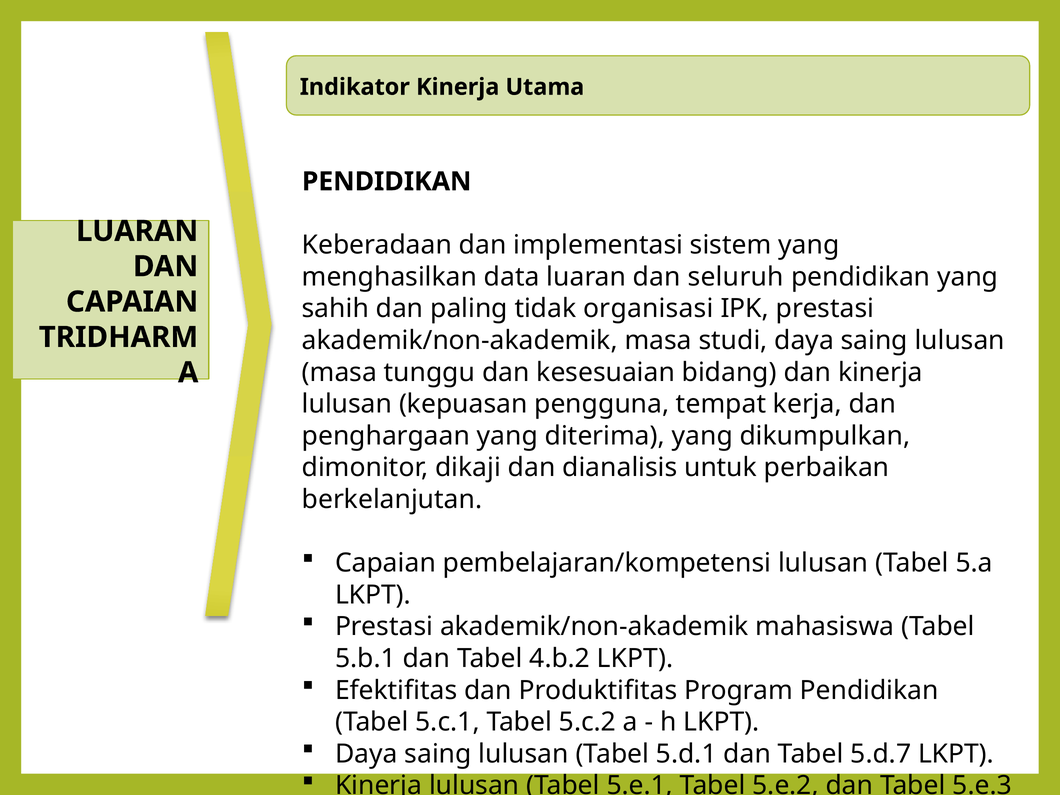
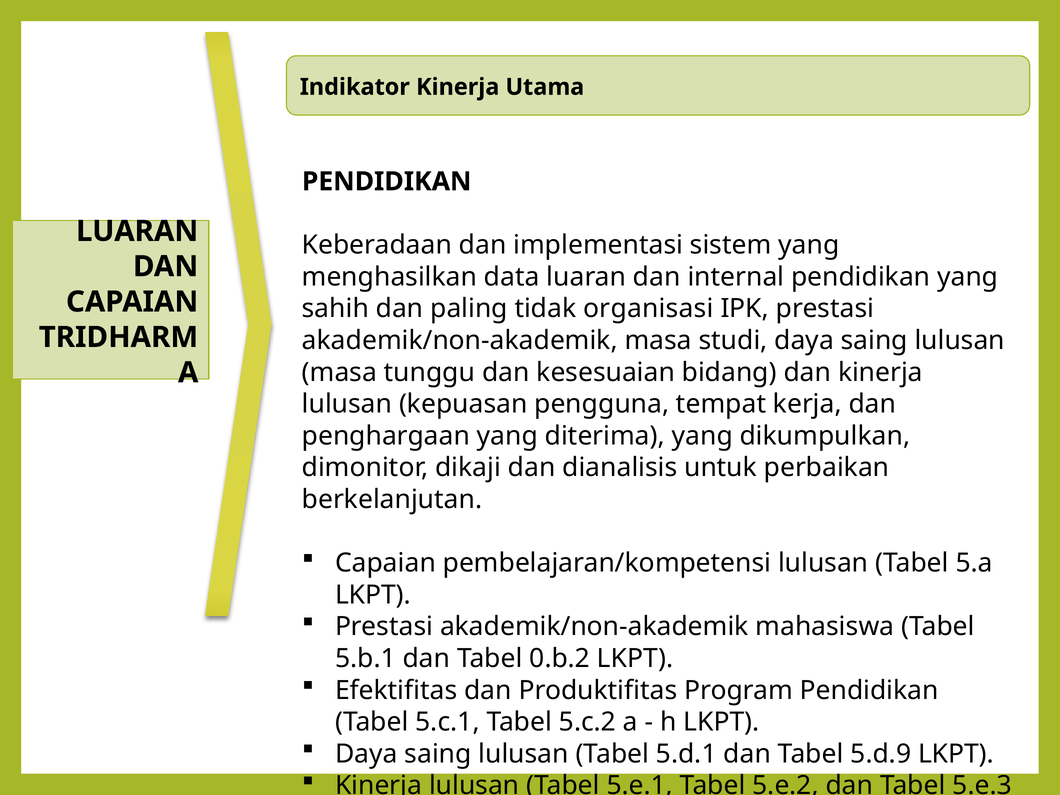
seluruh: seluruh -> internal
4.b.2: 4.b.2 -> 0.b.2
5.d.7: 5.d.7 -> 5.d.9
